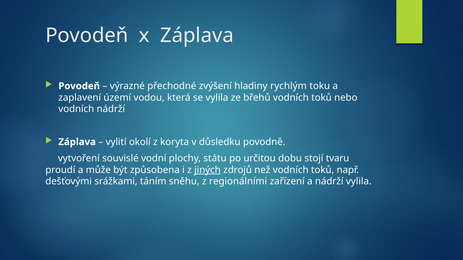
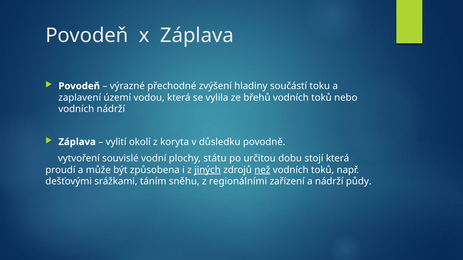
rychlým: rychlým -> součástí
stojí tvaru: tvaru -> která
než underline: none -> present
nádrží vylila: vylila -> půdy
